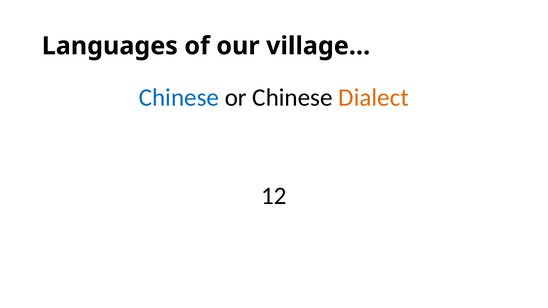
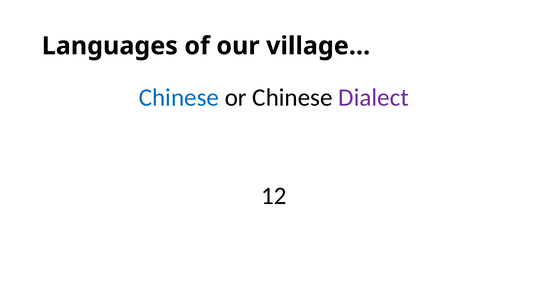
Dialect colour: orange -> purple
